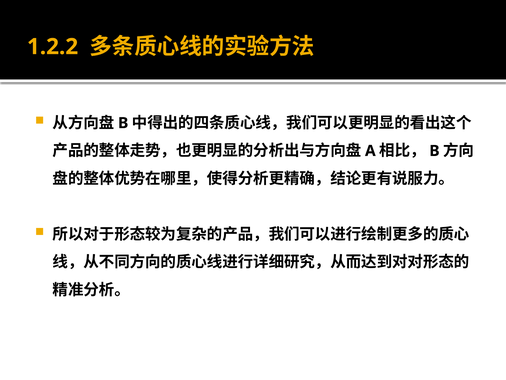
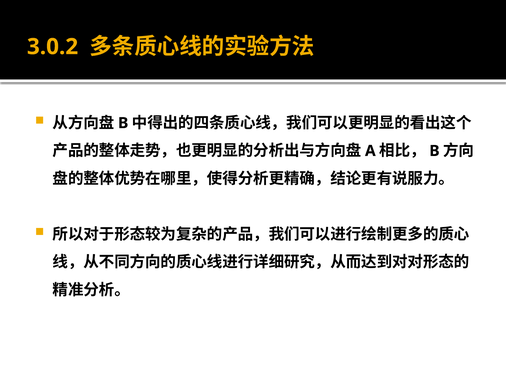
1.2.2: 1.2.2 -> 3.0.2
